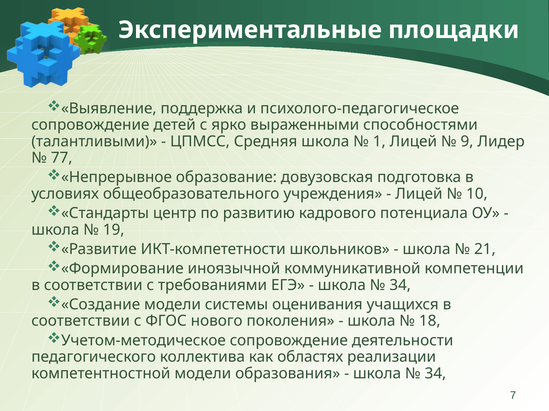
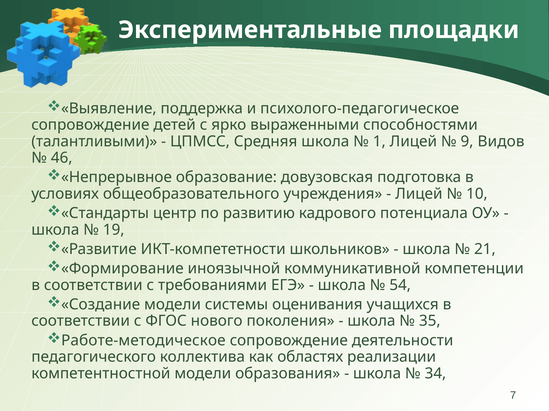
Лидер: Лидер -> Видов
77: 77 -> 46
34 at (400, 286): 34 -> 54
18: 18 -> 35
Учетом-методическое: Учетом-методическое -> Работе-методическое
